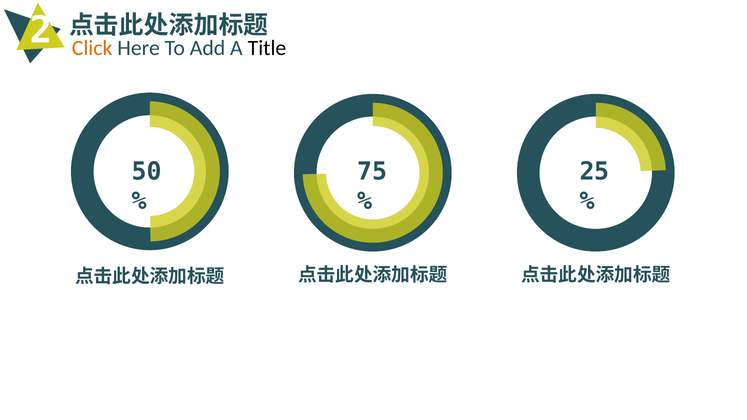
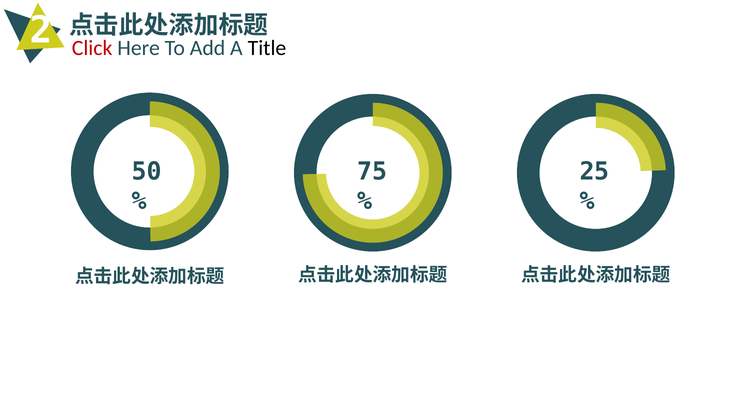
Click colour: orange -> red
